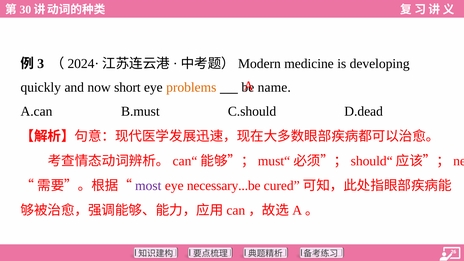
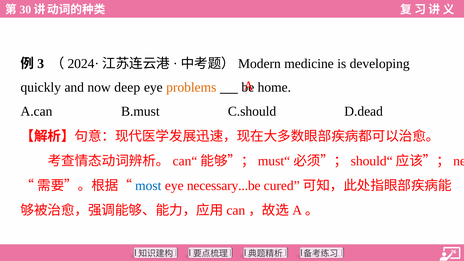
short: short -> deep
name: name -> home
most colour: purple -> blue
